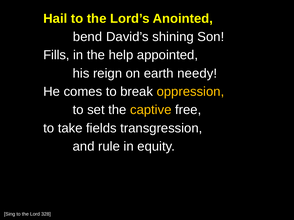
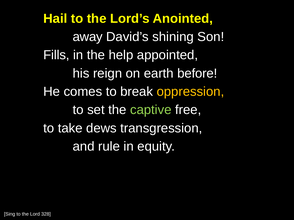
bend: bend -> away
needy: needy -> before
captive colour: yellow -> light green
fields: fields -> dews
